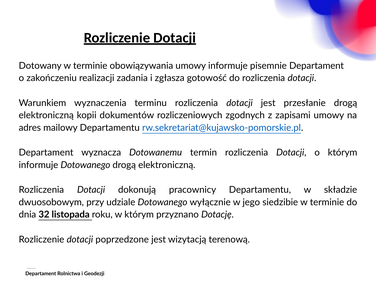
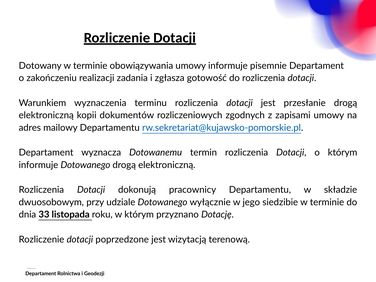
32: 32 -> 33
